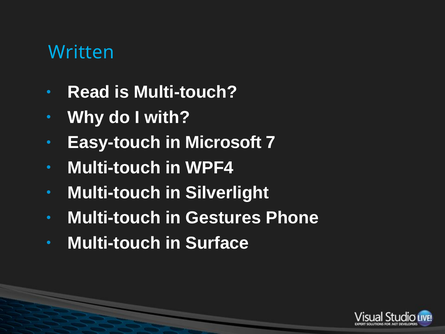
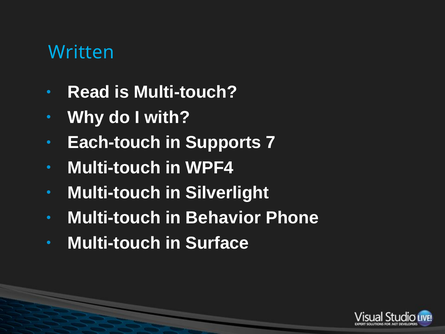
Easy-touch: Easy-touch -> Each-touch
Microsoft: Microsoft -> Supports
Gestures: Gestures -> Behavior
